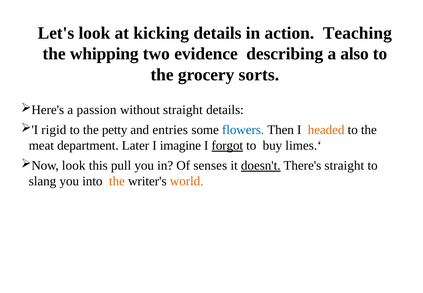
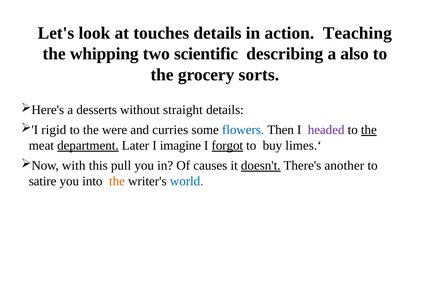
kicking: kicking -> touches
evidence: evidence -> scientific
passion: passion -> desserts
petty: petty -> were
entries: entries -> curries
headed colour: orange -> purple
the at (369, 130) underline: none -> present
department underline: none -> present
look at (74, 165): look -> with
senses: senses -> causes
There's straight: straight -> another
slang: slang -> satire
world colour: orange -> blue
